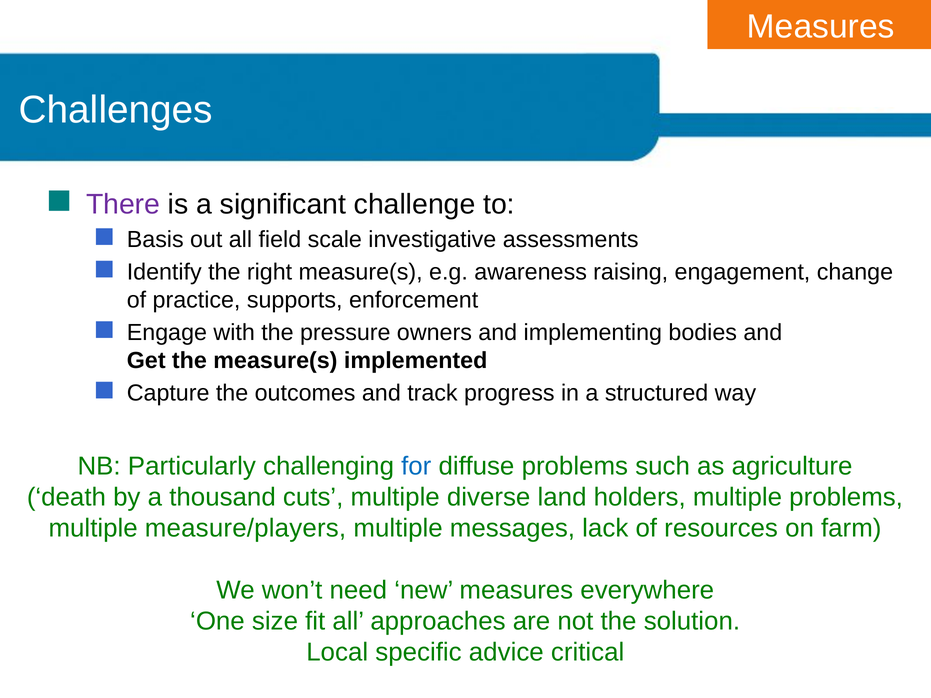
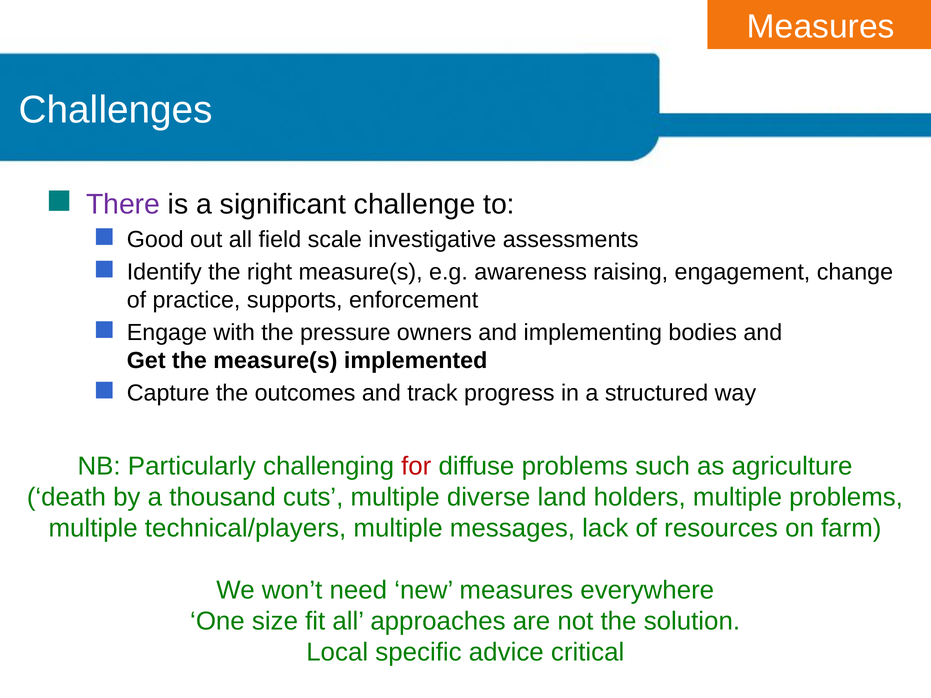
Basis: Basis -> Good
for colour: blue -> red
measure/players: measure/players -> technical/players
